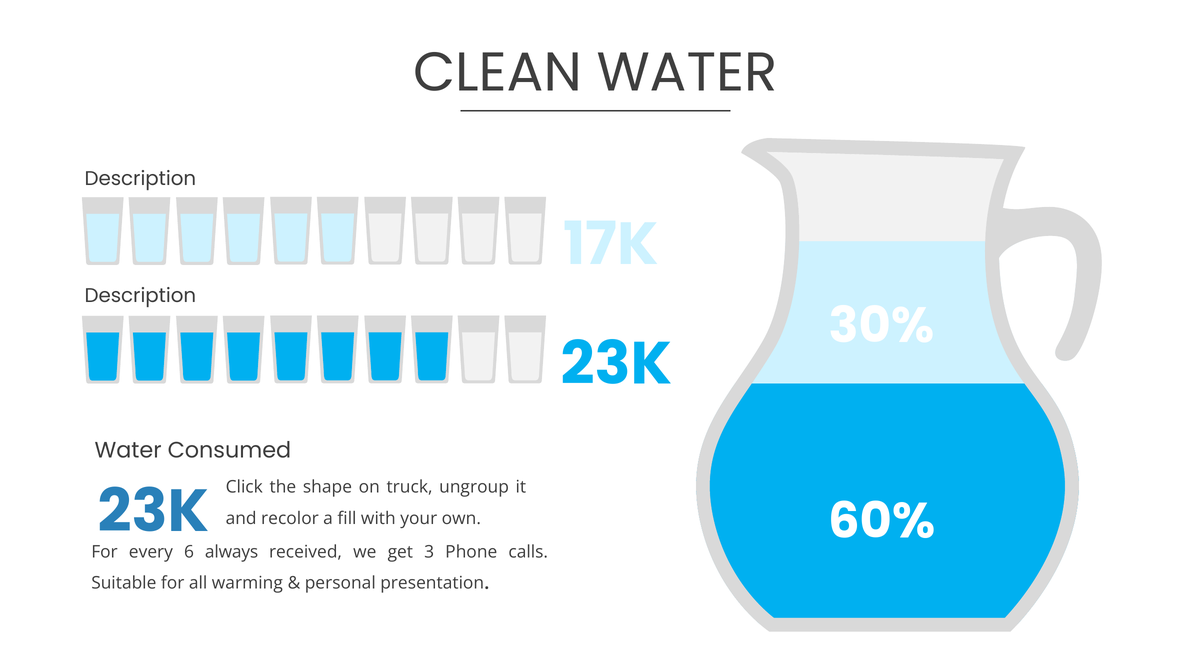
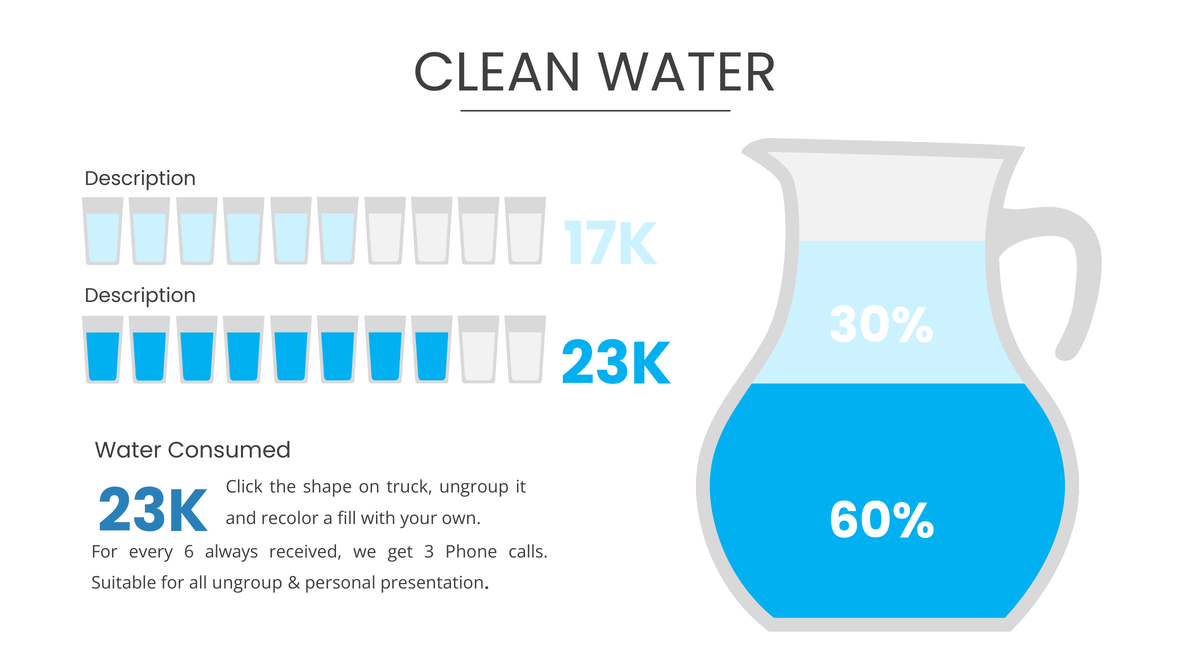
all warming: warming -> ungroup
